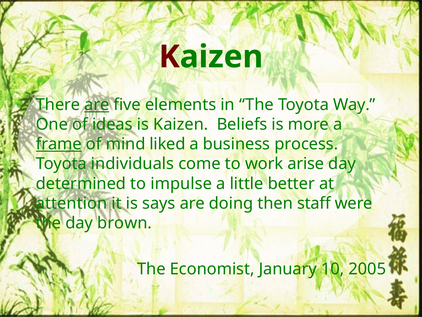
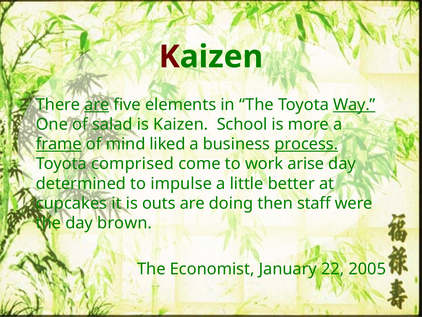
Way underline: none -> present
ideas: ideas -> salad
Beliefs: Beliefs -> School
process underline: none -> present
individuals: individuals -> comprised
attention: attention -> cupcakes
says: says -> outs
10: 10 -> 22
